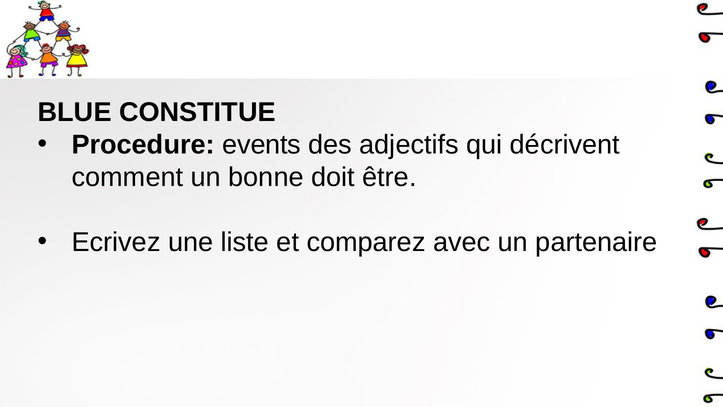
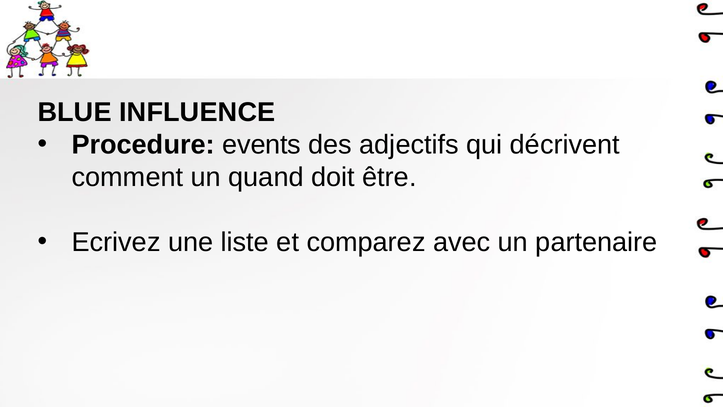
CONSTITUE: CONSTITUE -> INFLUENCE
bonne: bonne -> quand
